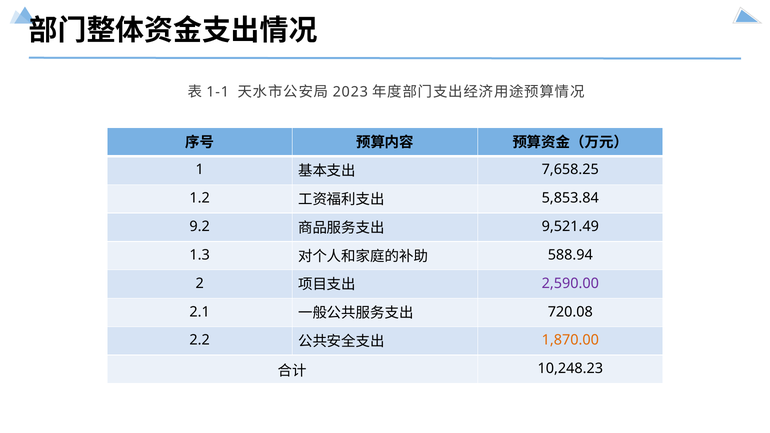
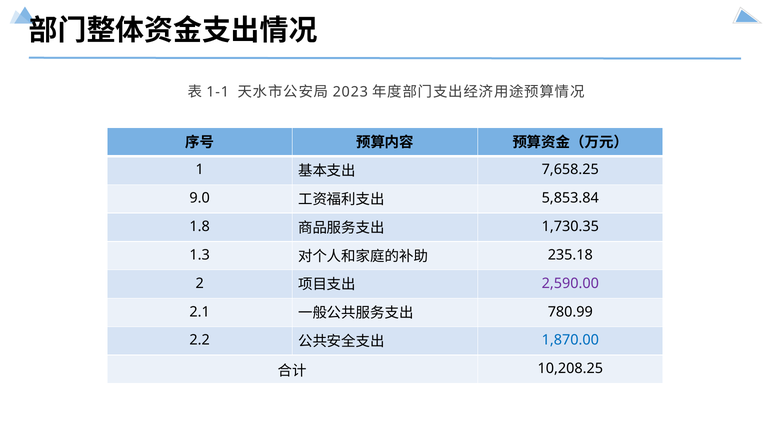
1.2: 1.2 -> 9.0
9.2: 9.2 -> 1.8
9,521.49: 9,521.49 -> 1,730.35
588.94: 588.94 -> 235.18
720.08: 720.08 -> 780.99
1,870.00 colour: orange -> blue
10,248.23: 10,248.23 -> 10,208.25
